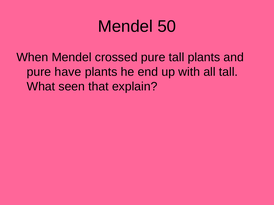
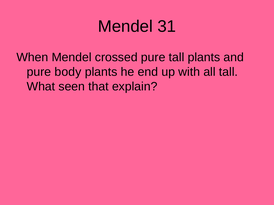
50: 50 -> 31
have: have -> body
